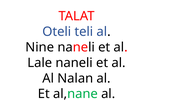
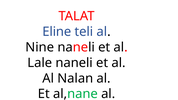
Oteli: Oteli -> Eline
